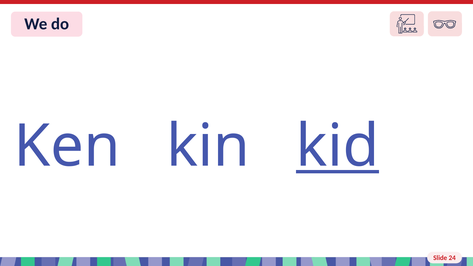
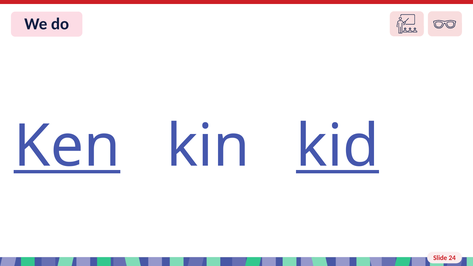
Ken underline: none -> present
